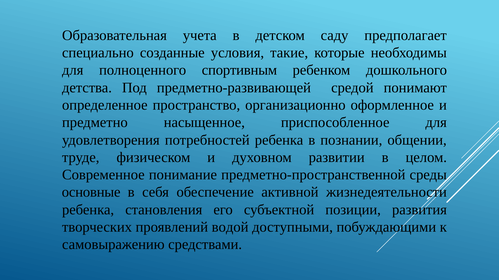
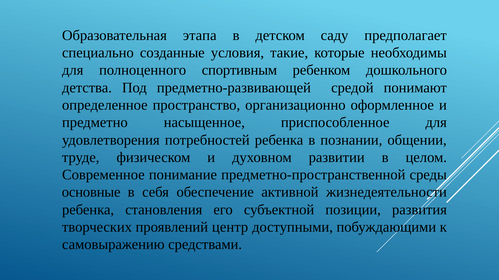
учета: учета -> этапа
водой: водой -> центр
